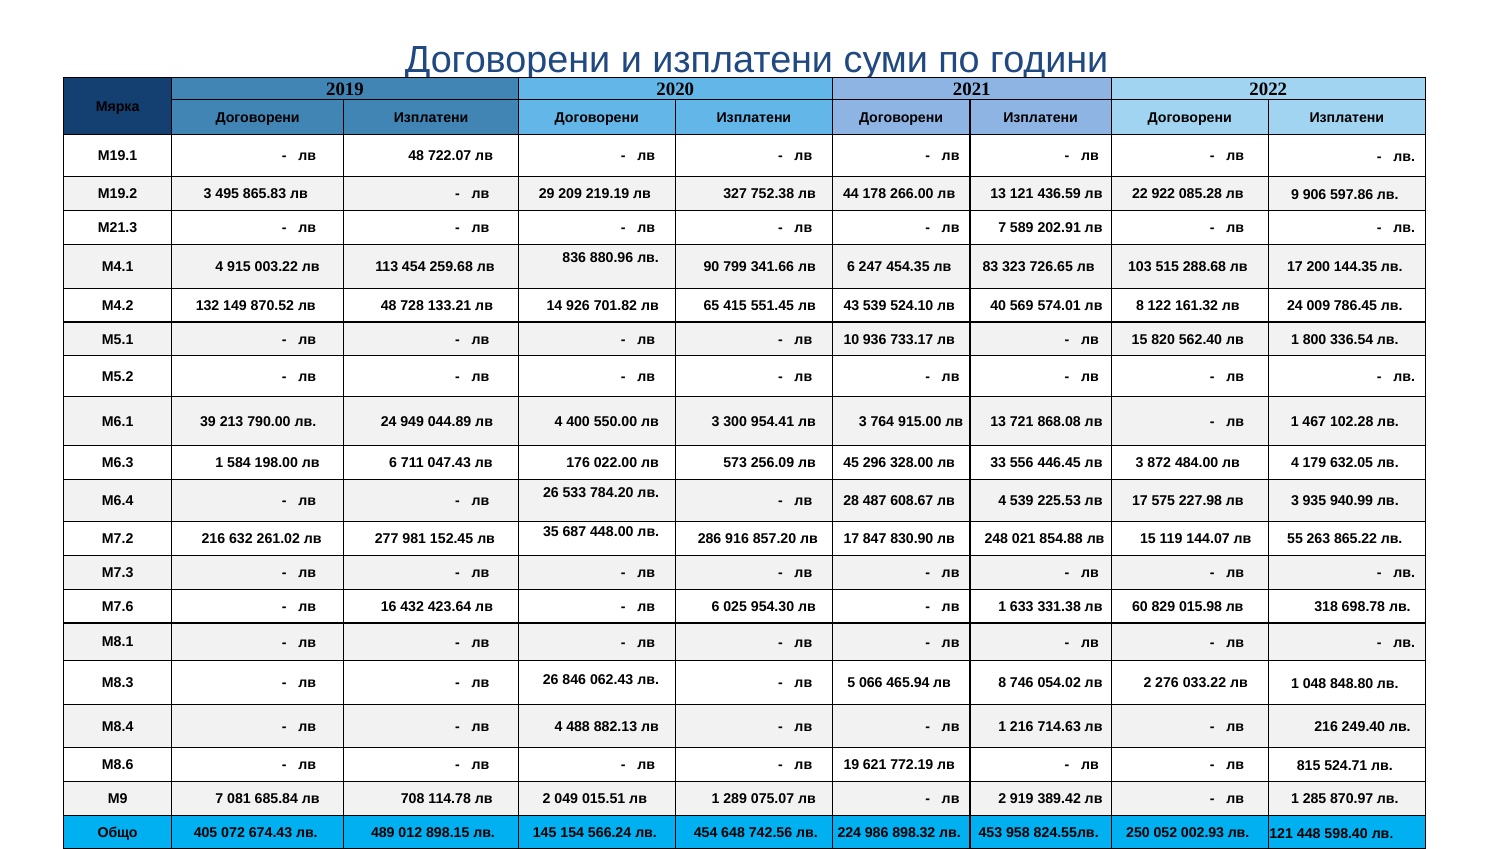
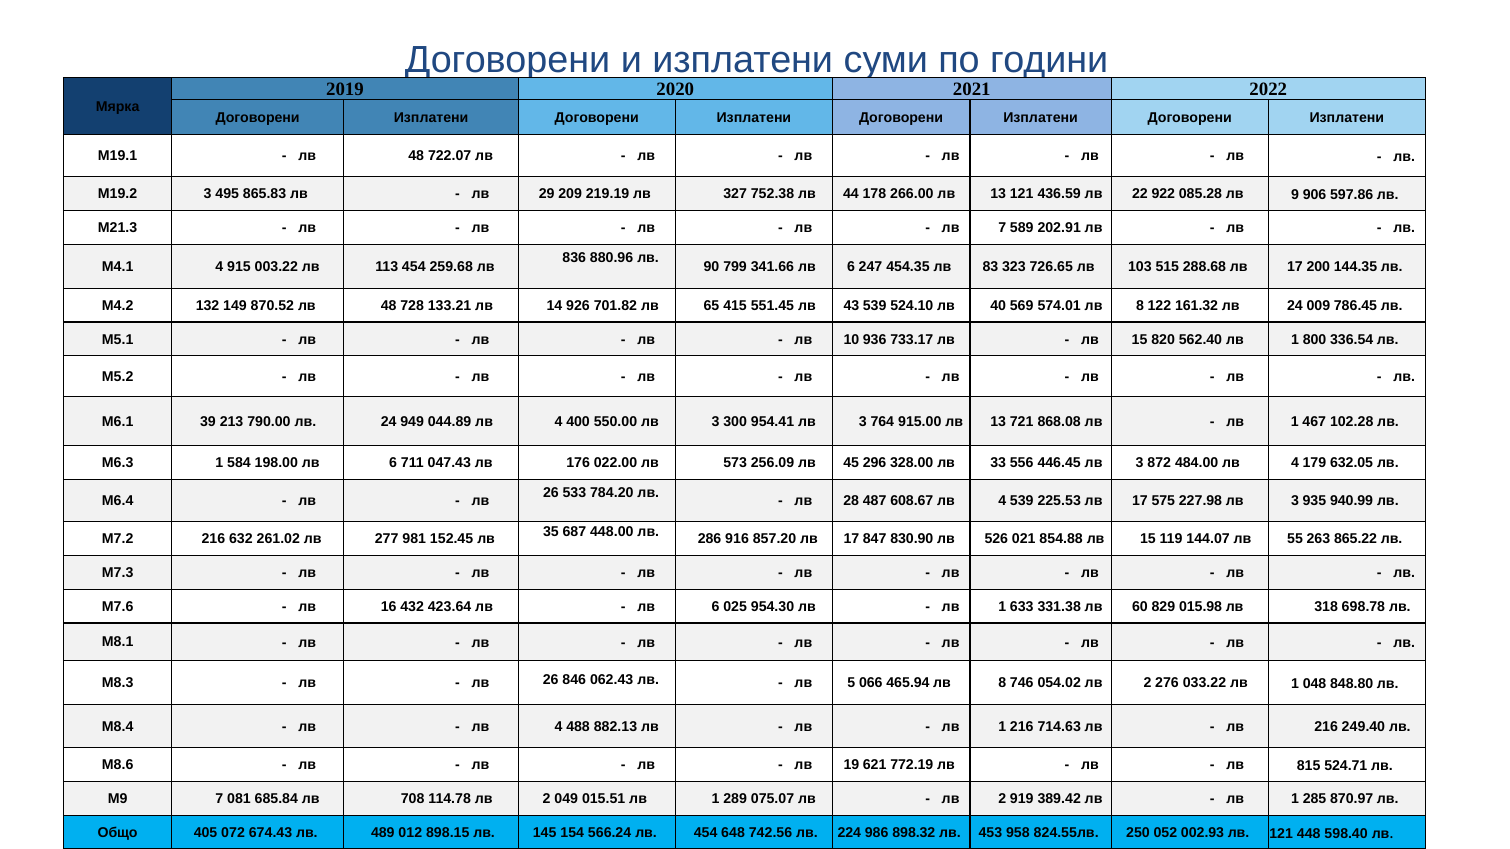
248: 248 -> 526
